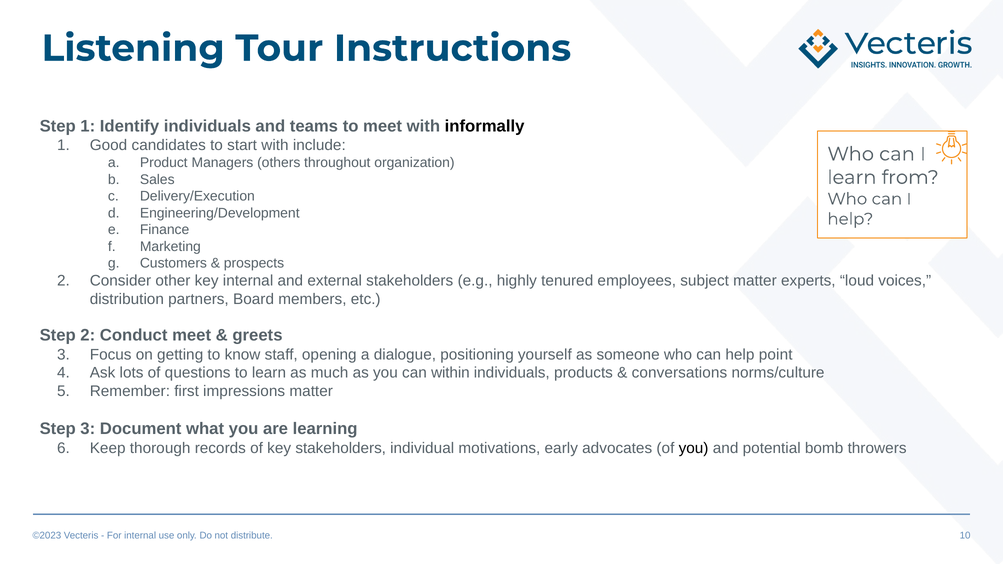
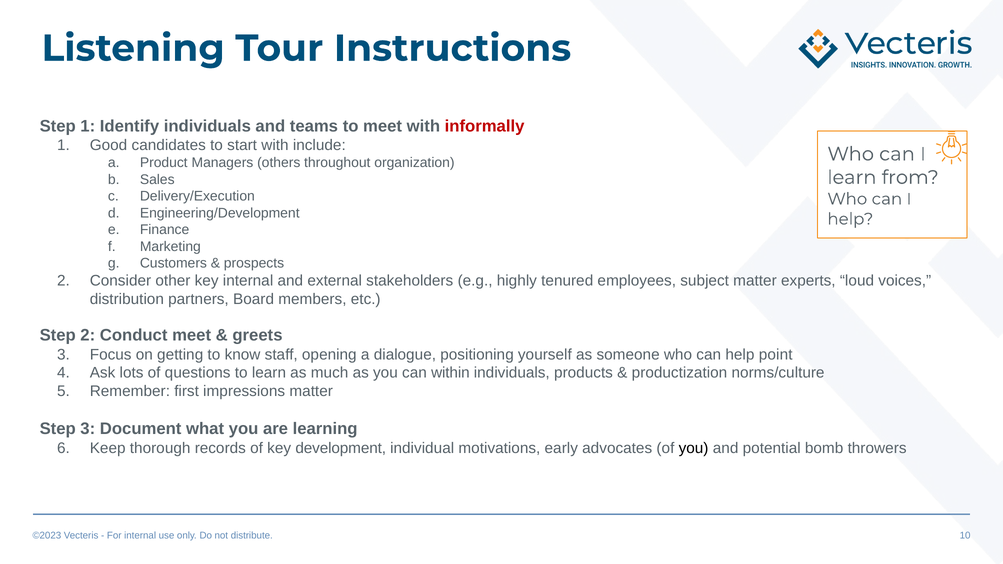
informally colour: black -> red
conversations: conversations -> productization
key stakeholders: stakeholders -> development
